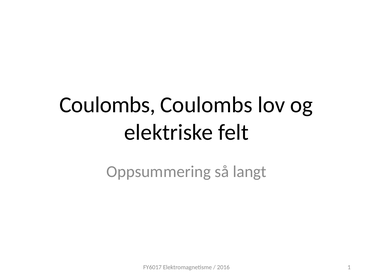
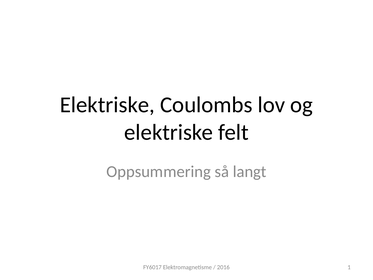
Coulombs at (107, 105): Coulombs -> Elektriske
